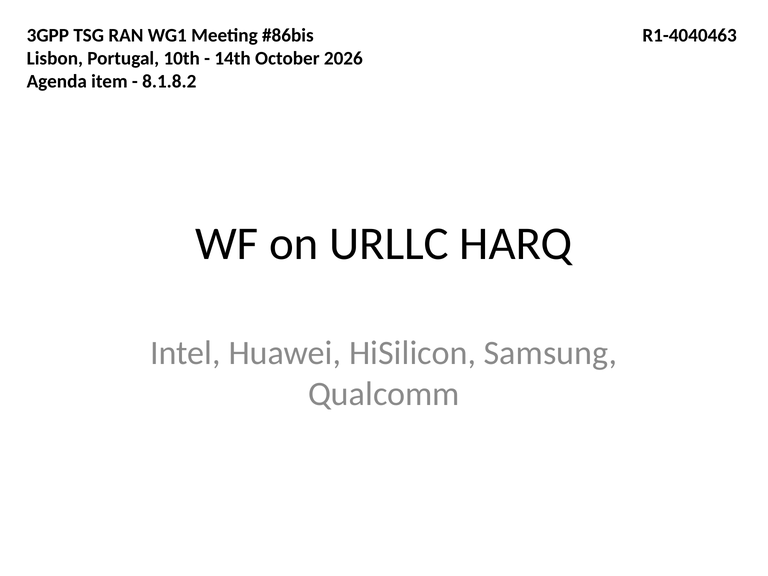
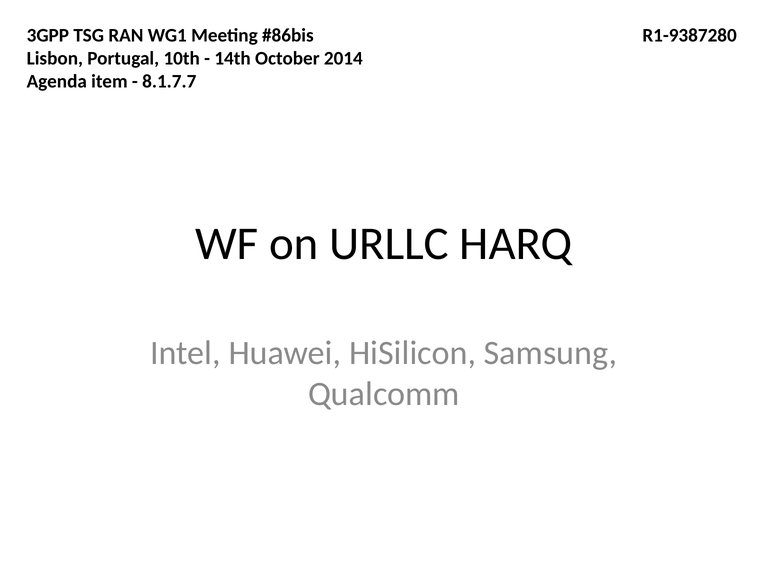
R1-4040463: R1-4040463 -> R1-9387280
2026: 2026 -> 2014
8.1.8.2: 8.1.8.2 -> 8.1.7.7
